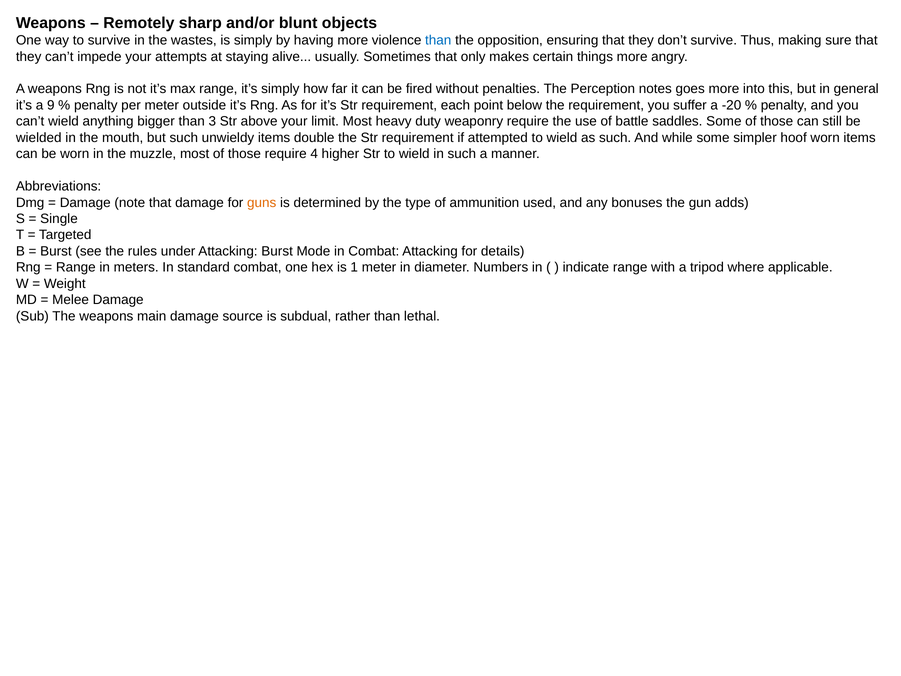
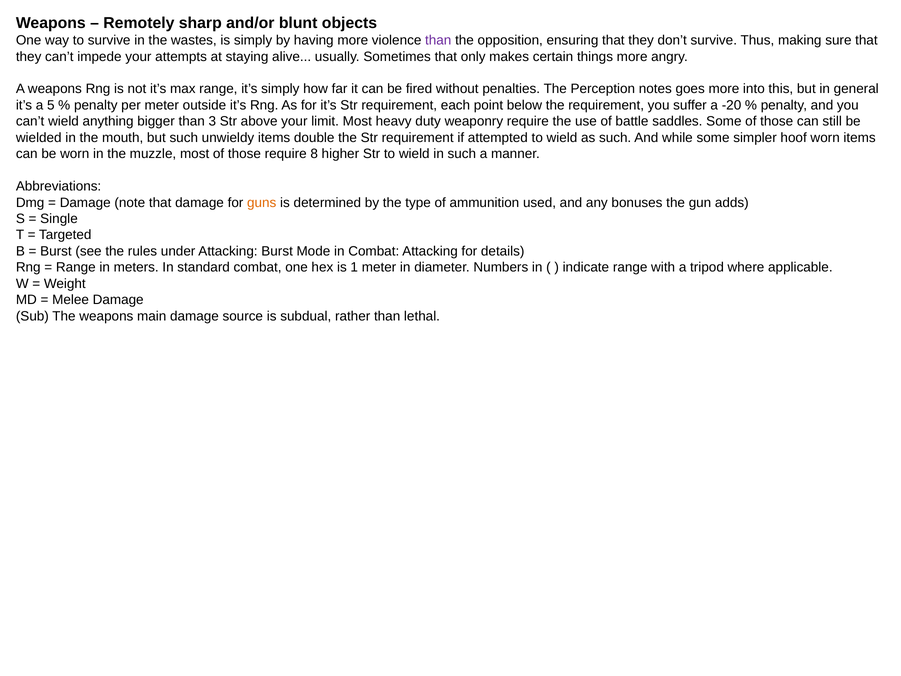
than at (438, 40) colour: blue -> purple
9: 9 -> 5
4: 4 -> 8
